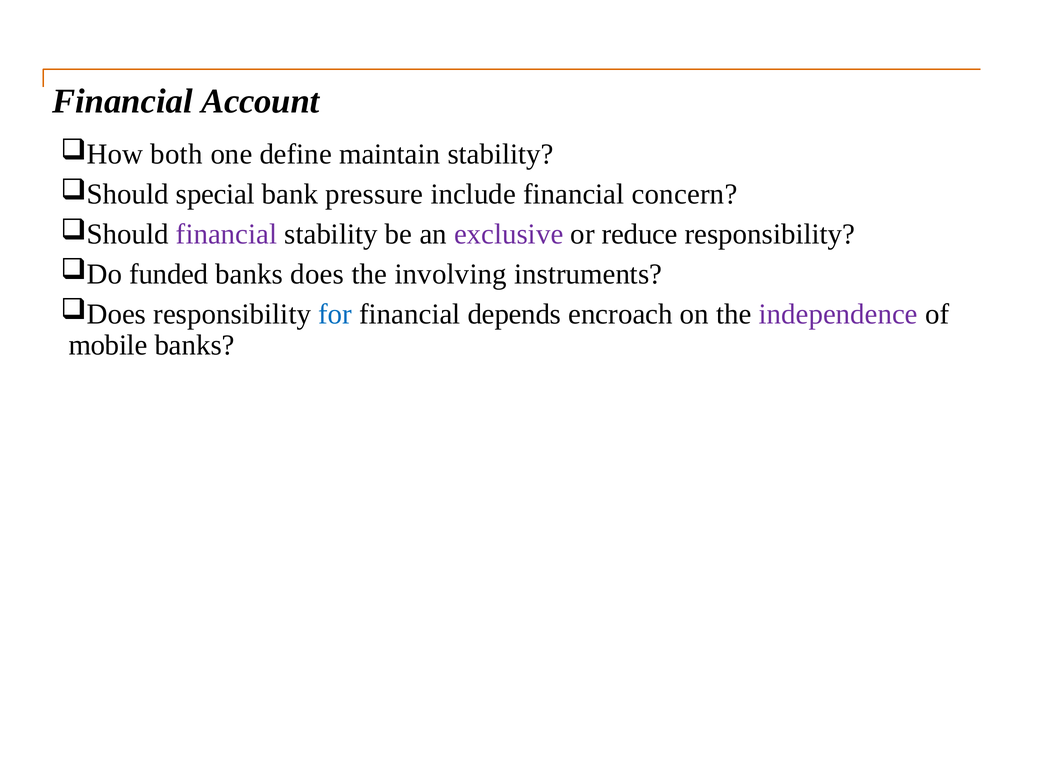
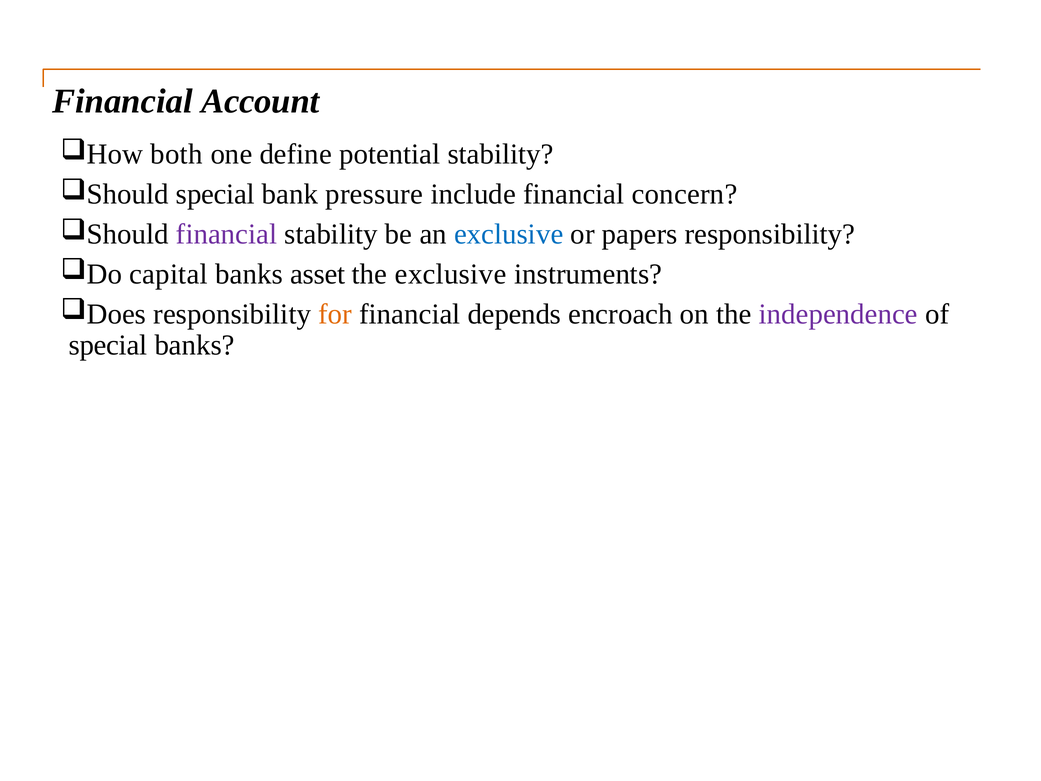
maintain: maintain -> potential
exclusive at (509, 234) colour: purple -> blue
reduce: reduce -> papers
funded: funded -> capital
does: does -> asset
the involving: involving -> exclusive
for colour: blue -> orange
mobile at (108, 345): mobile -> special
